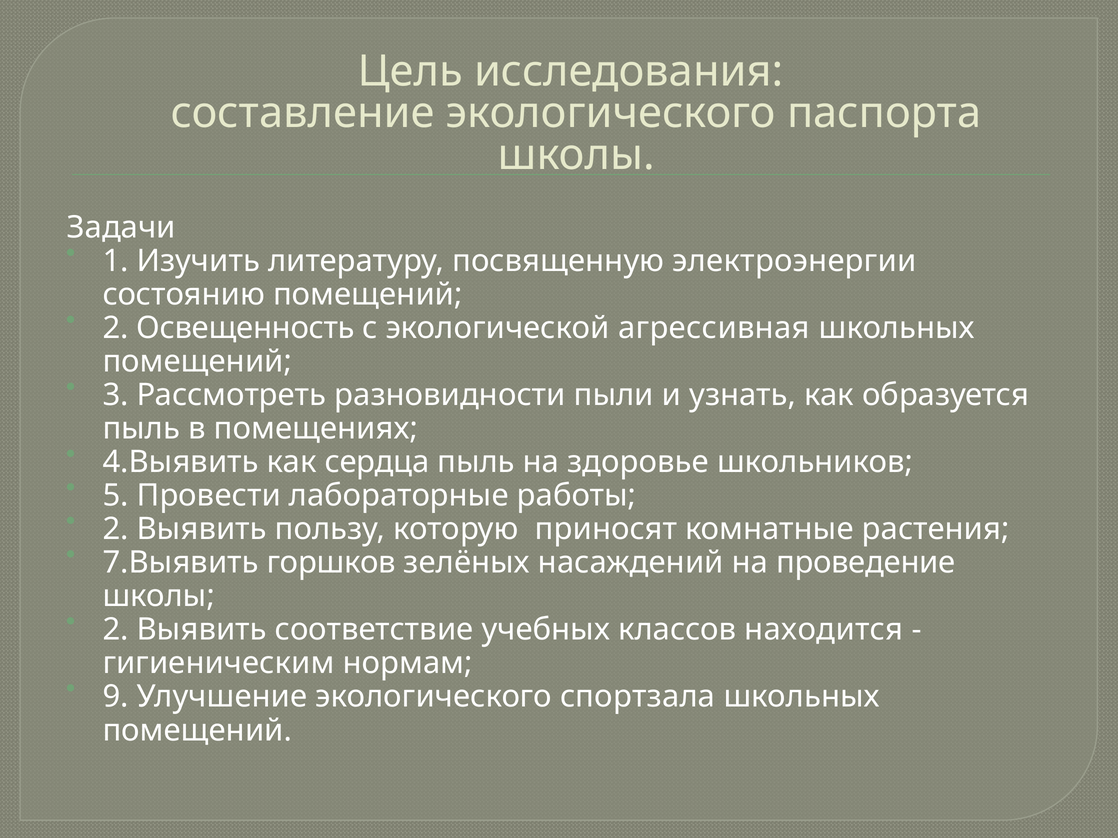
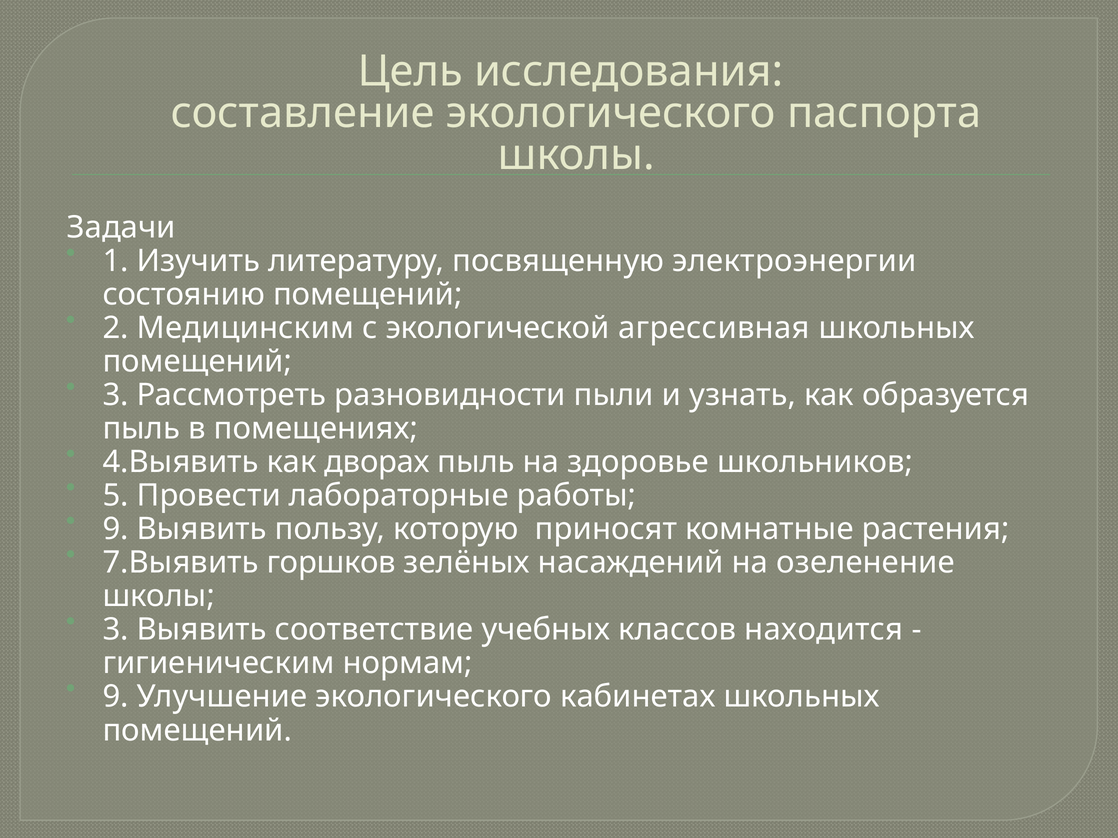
Освещенность: Освещенность -> Медицинским
сердца: сердца -> дворах
2 at (116, 529): 2 -> 9
проведение: проведение -> озеленение
2 at (116, 630): 2 -> 3
спортзала: спортзала -> кабинетах
